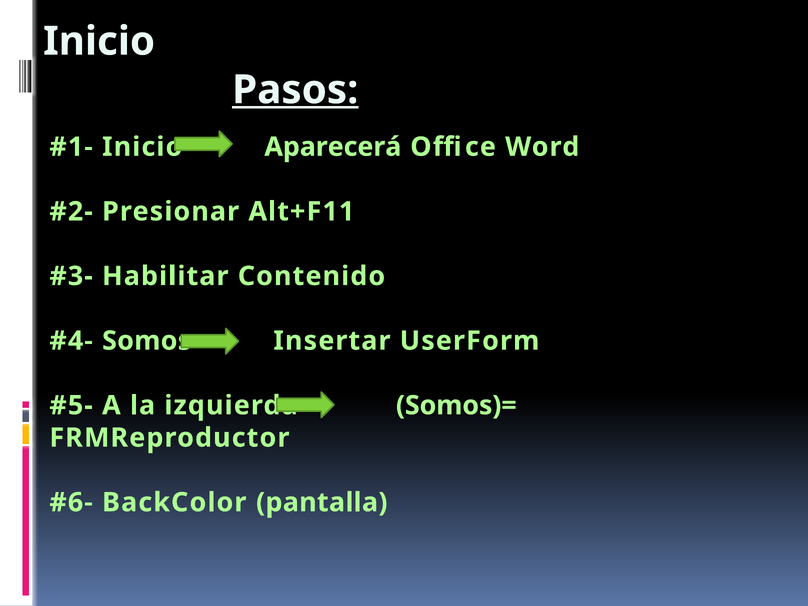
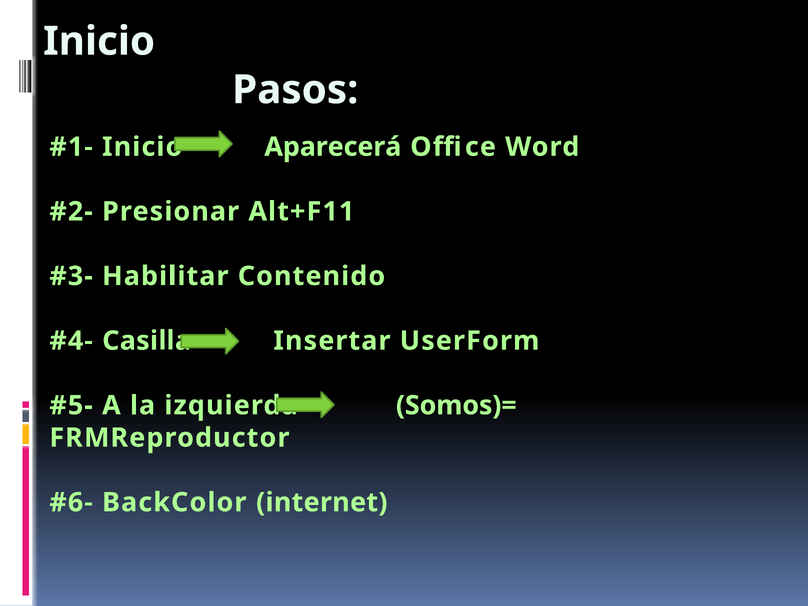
Pasos underline: present -> none
Somos: Somos -> Casilla
pantalla: pantalla -> internet
